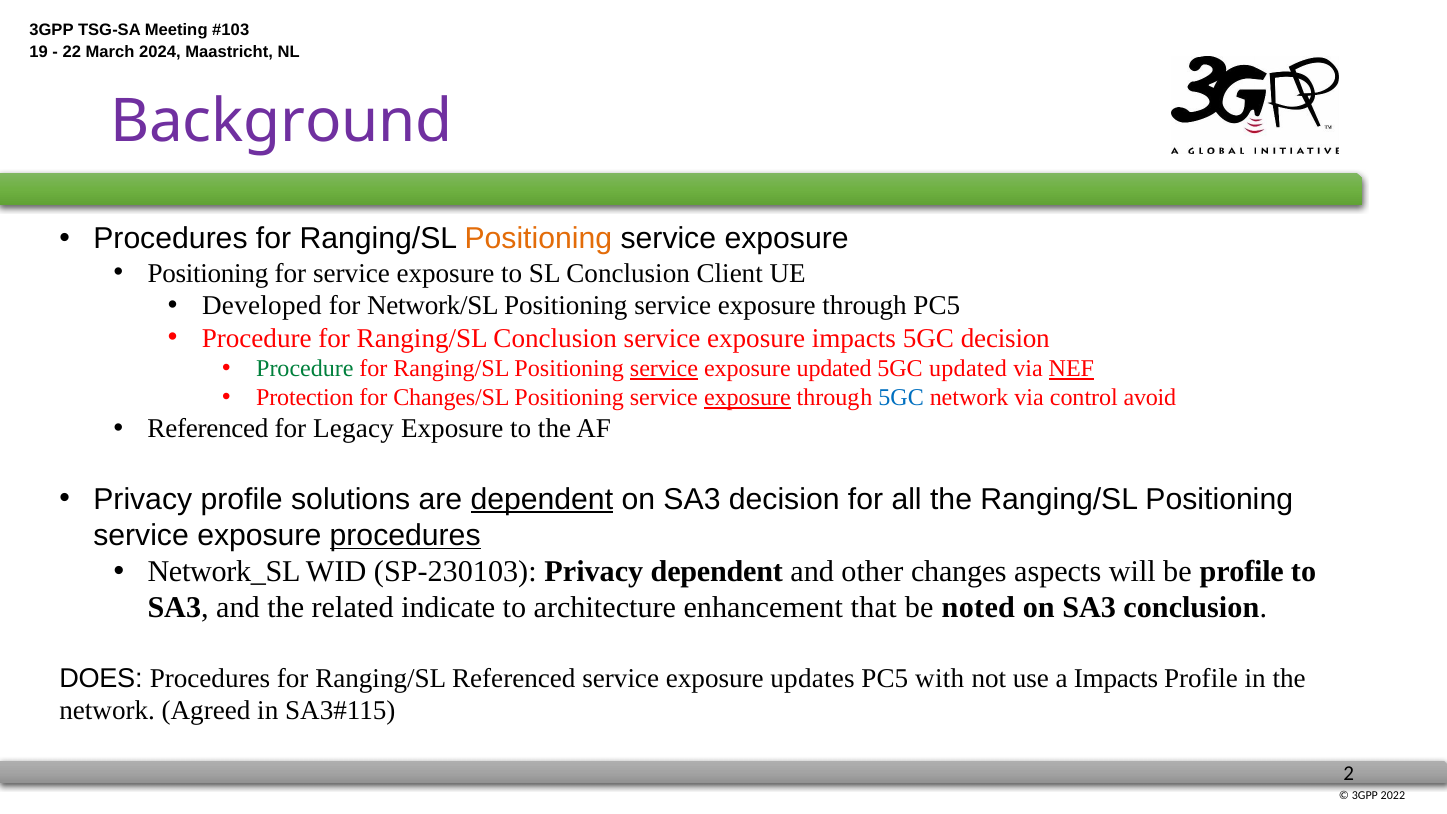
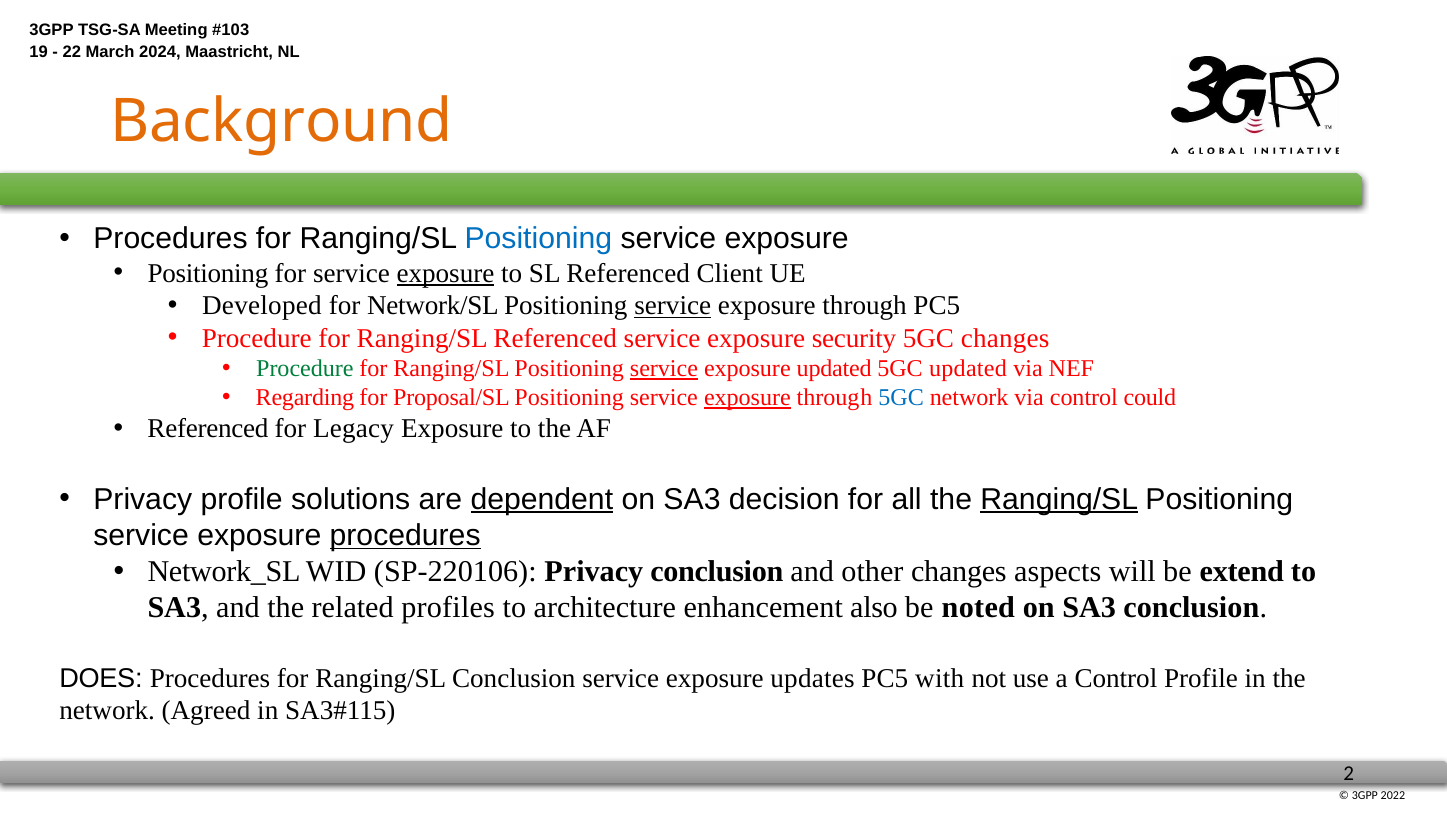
Background colour: purple -> orange
Positioning at (538, 239) colour: orange -> blue
exposure at (445, 273) underline: none -> present
SL Conclusion: Conclusion -> Referenced
service at (673, 306) underline: none -> present
Ranging/SL Conclusion: Conclusion -> Referenced
exposure impacts: impacts -> security
5GC decision: decision -> changes
NEF underline: present -> none
Protection: Protection -> Regarding
Changes/SL: Changes/SL -> Proposal/SL
avoid: avoid -> could
Ranging/SL at (1059, 499) underline: none -> present
SP-230103: SP-230103 -> SP-220106
Privacy dependent: dependent -> conclusion
be profile: profile -> extend
indicate: indicate -> profiles
that: that -> also
Ranging/SL Referenced: Referenced -> Conclusion
a Impacts: Impacts -> Control
